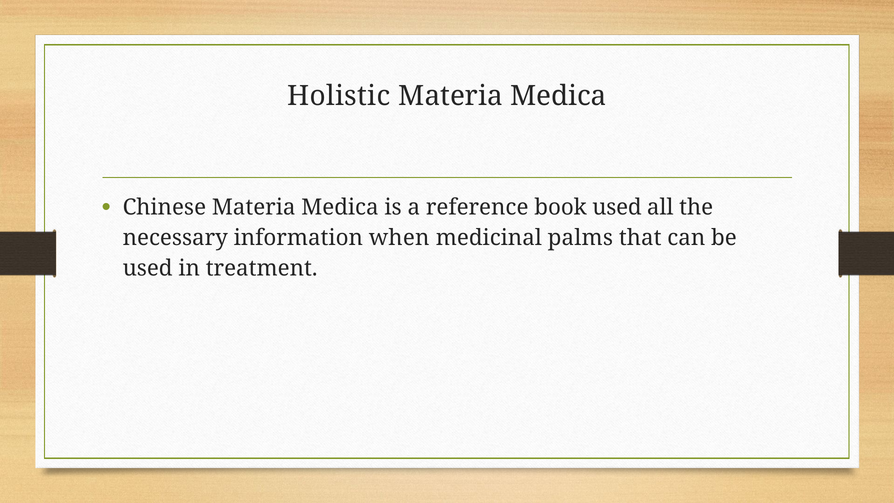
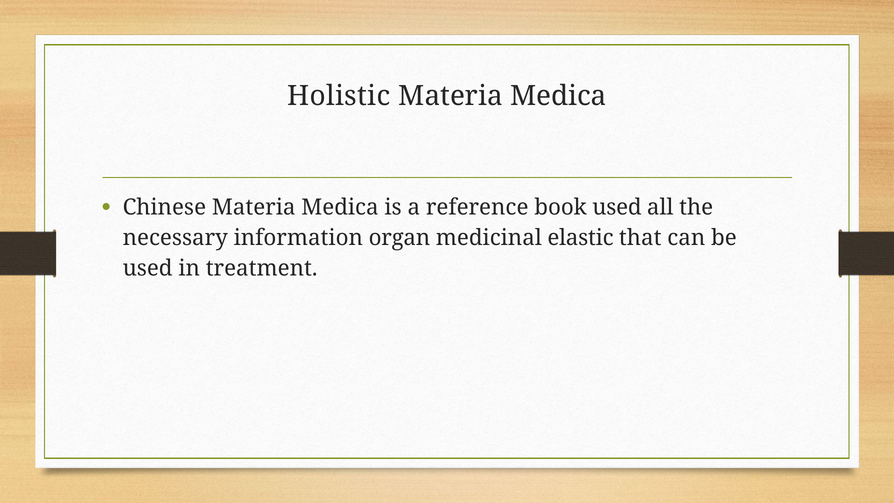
when: when -> organ
palms: palms -> elastic
